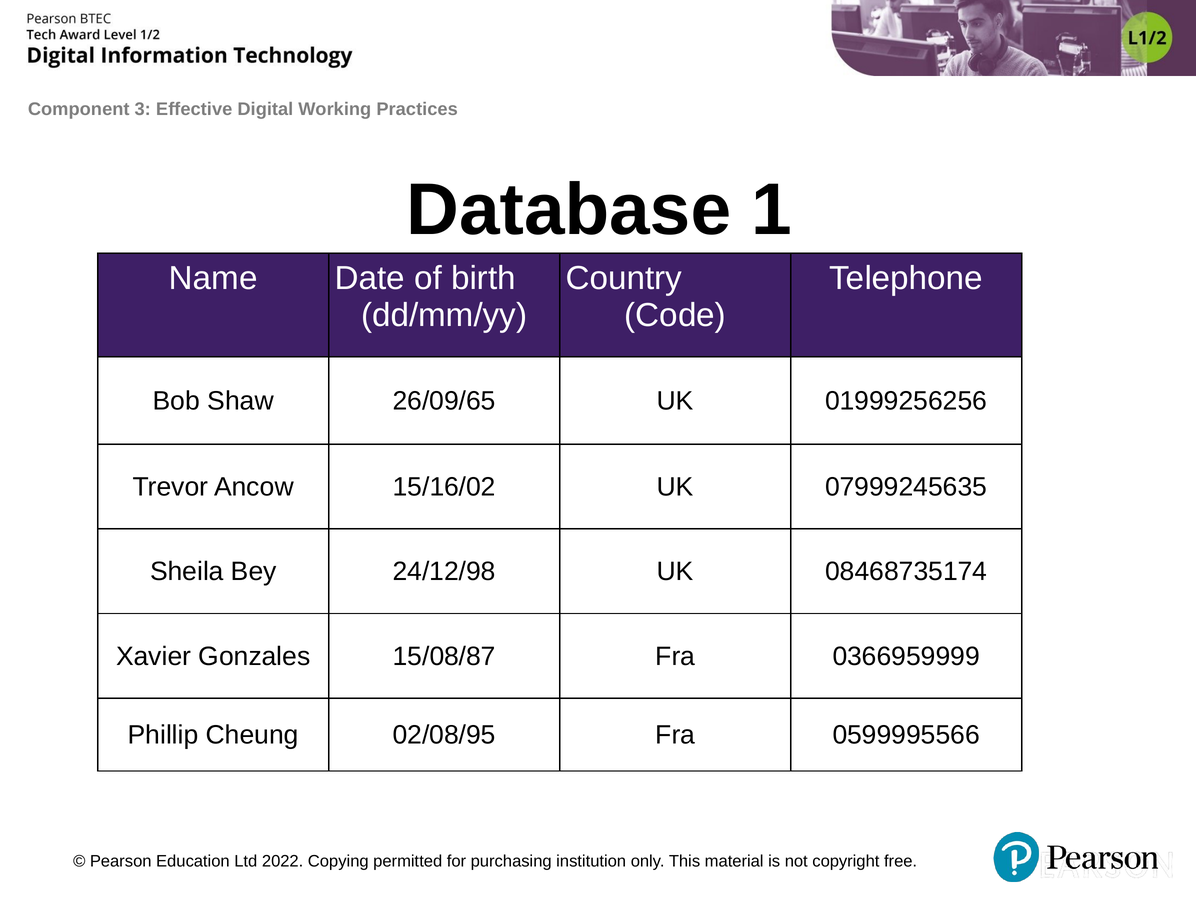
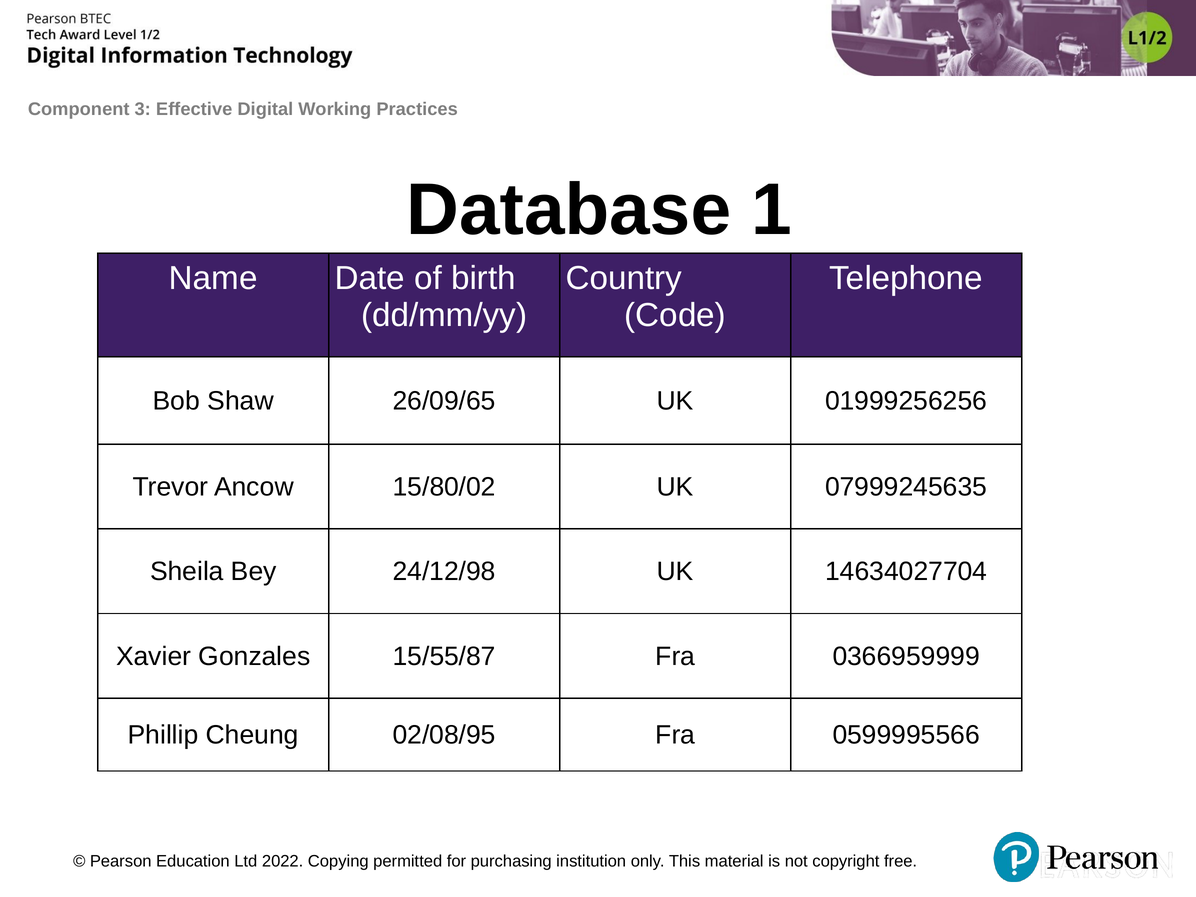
15/16/02: 15/16/02 -> 15/80/02
08468735174: 08468735174 -> 14634027704
15/08/87: 15/08/87 -> 15/55/87
